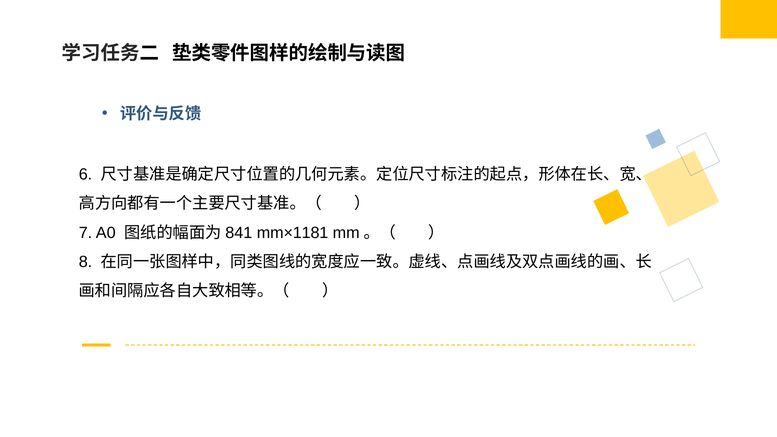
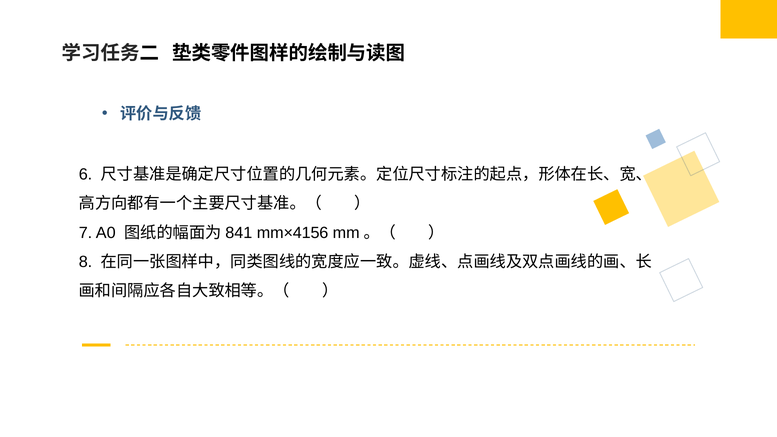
mm×1181: mm×1181 -> mm×4156
